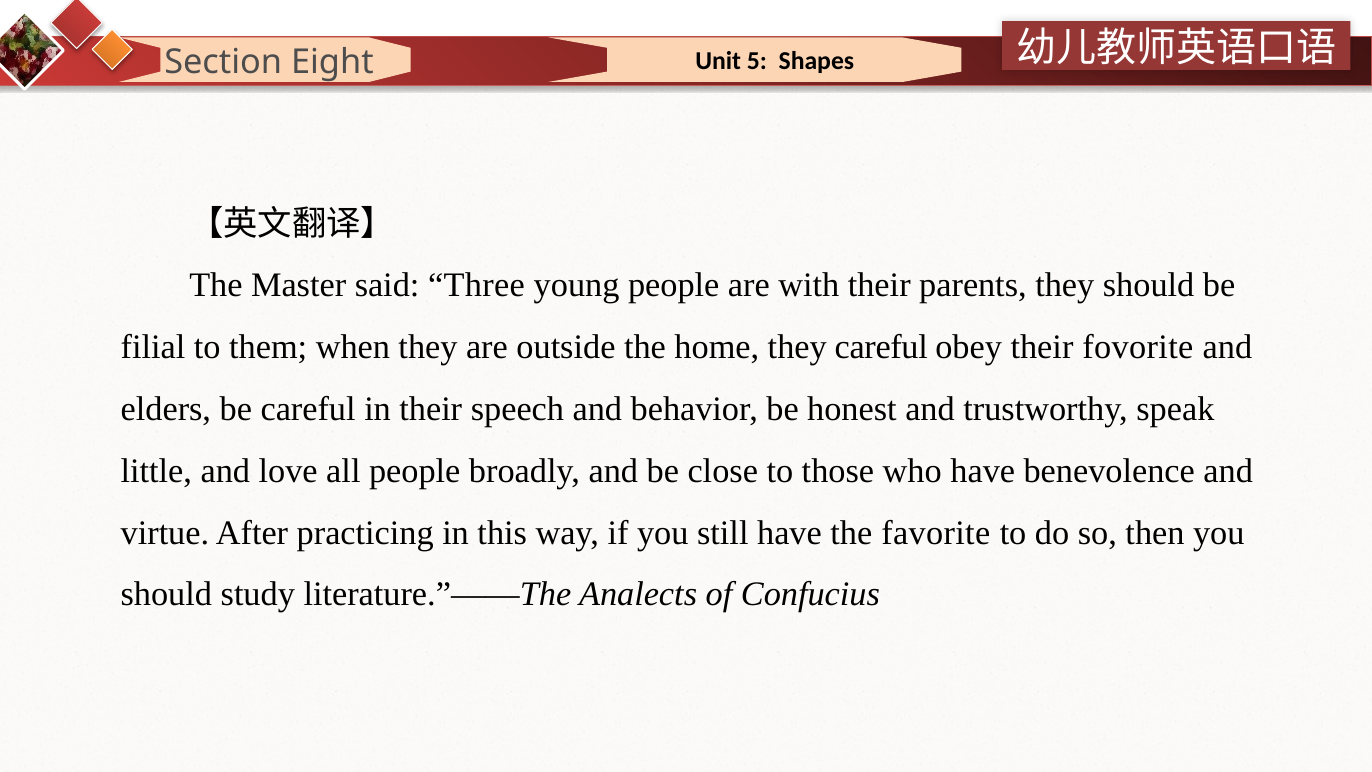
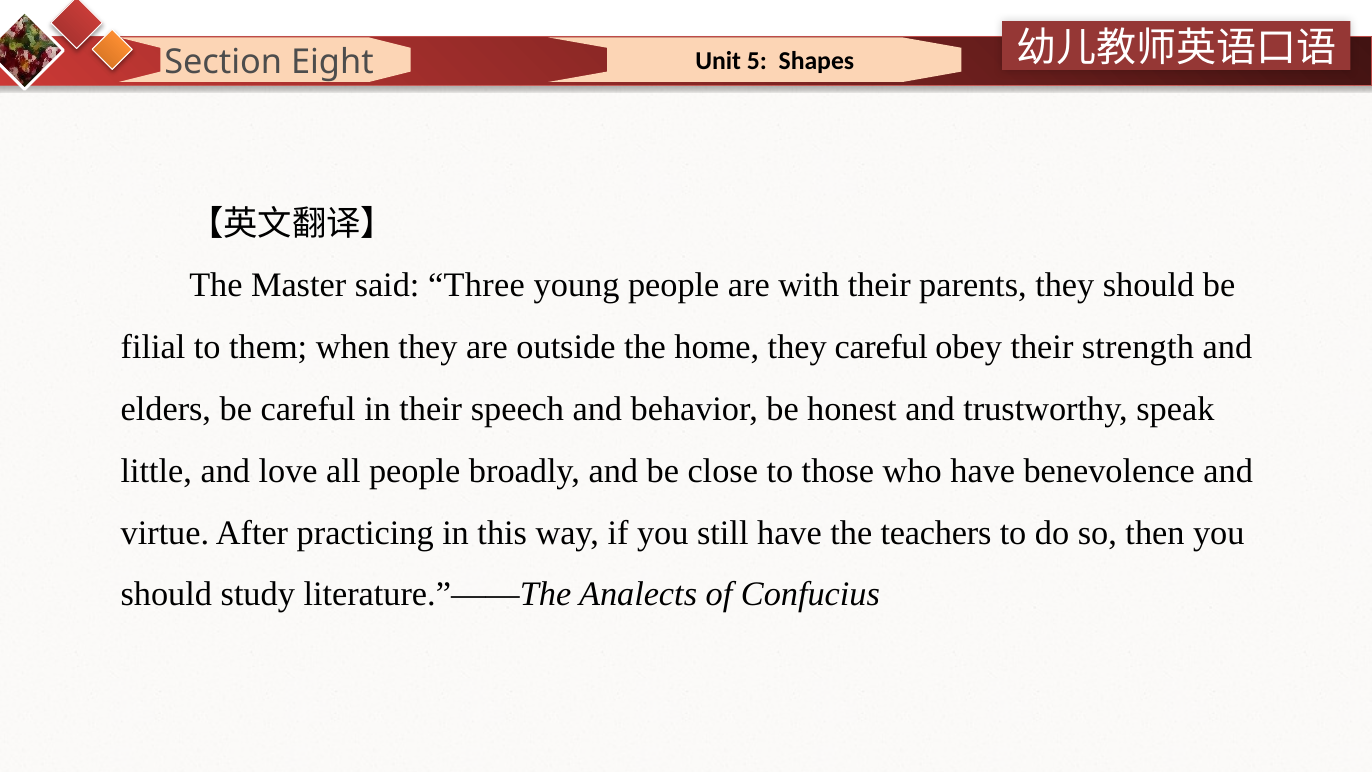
fovorite: fovorite -> strength
favorite: favorite -> teachers
